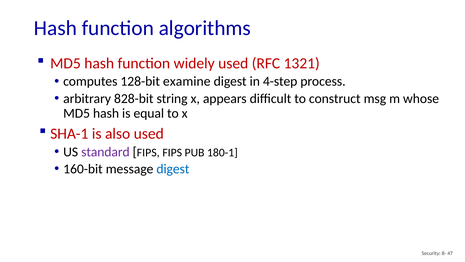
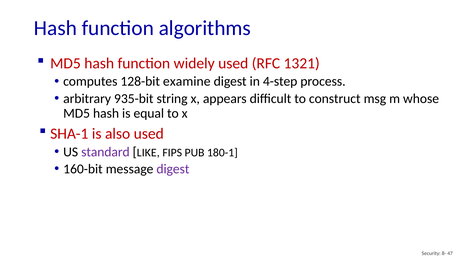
828-bit: 828-bit -> 935-bit
FIPS at (148, 152): FIPS -> LIKE
digest at (173, 169) colour: blue -> purple
